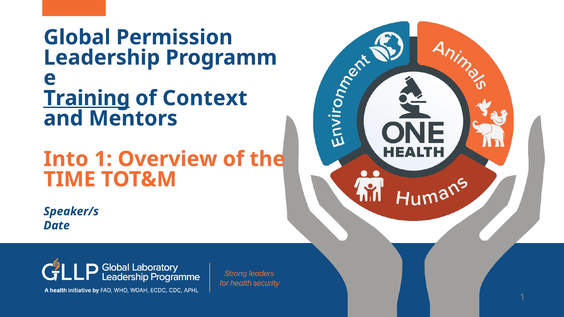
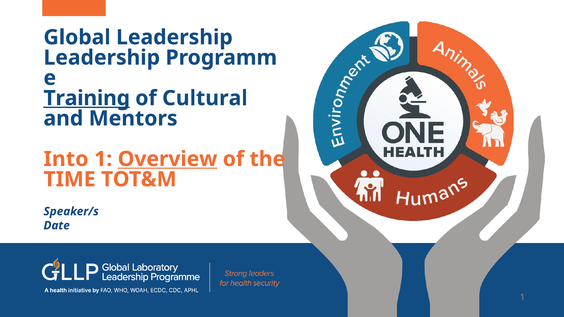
Global Permission: Permission -> Leadership
Context: Context -> Cultural
Overview underline: none -> present
